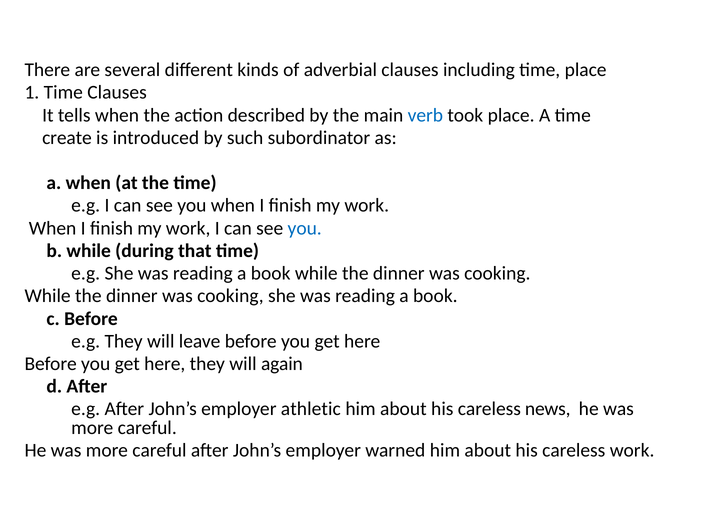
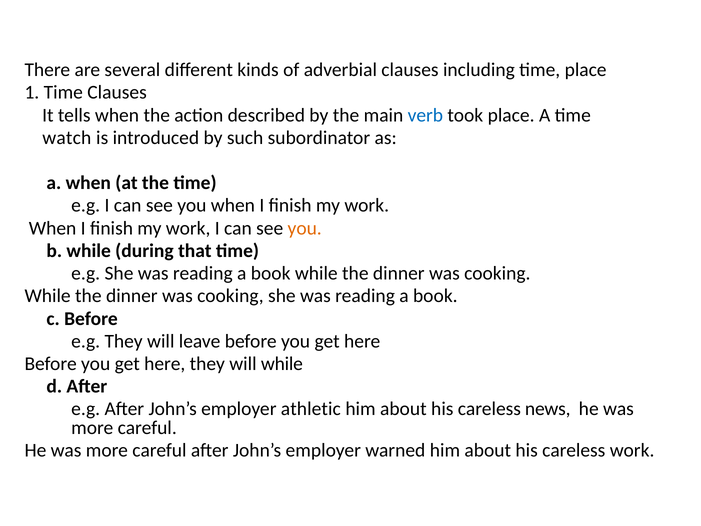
create: create -> watch
you at (305, 228) colour: blue -> orange
will again: again -> while
